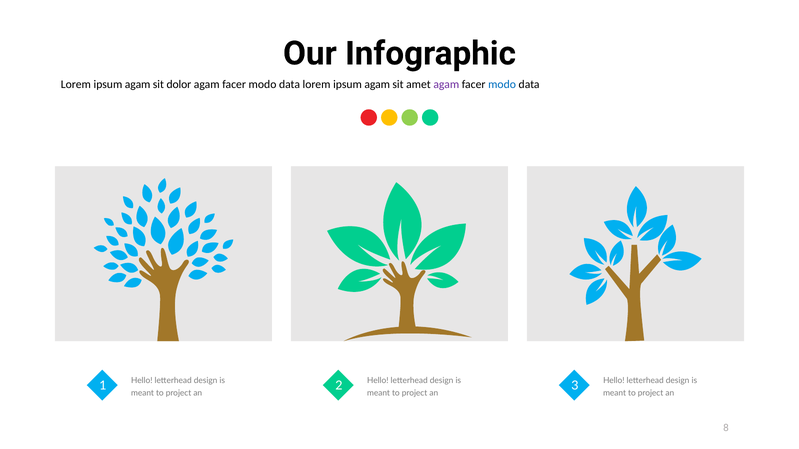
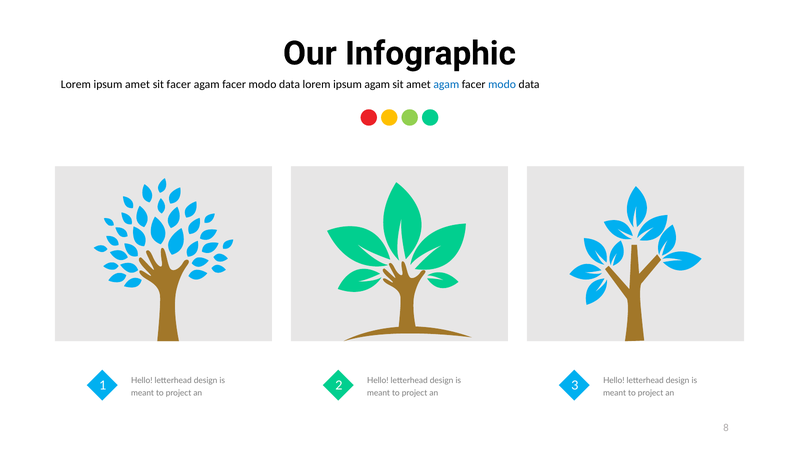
agam at (138, 85): agam -> amet
sit dolor: dolor -> facer
agam at (446, 85) colour: purple -> blue
